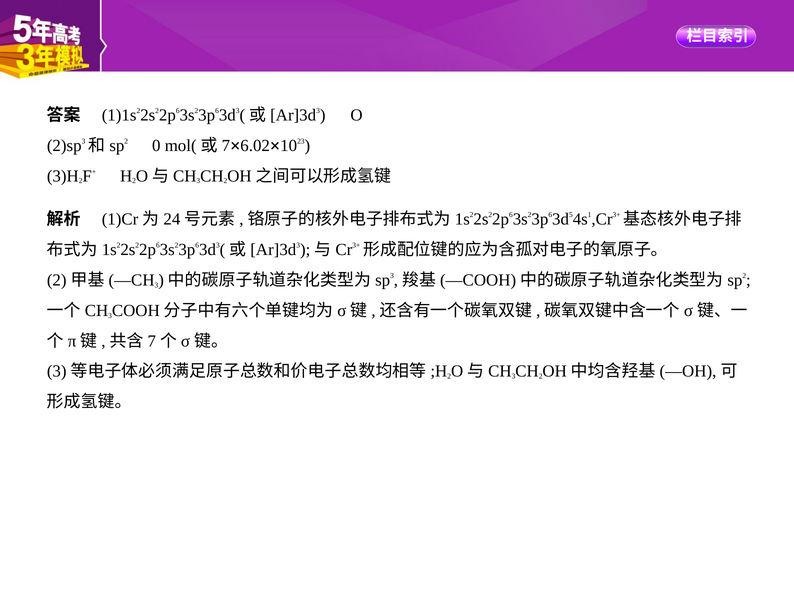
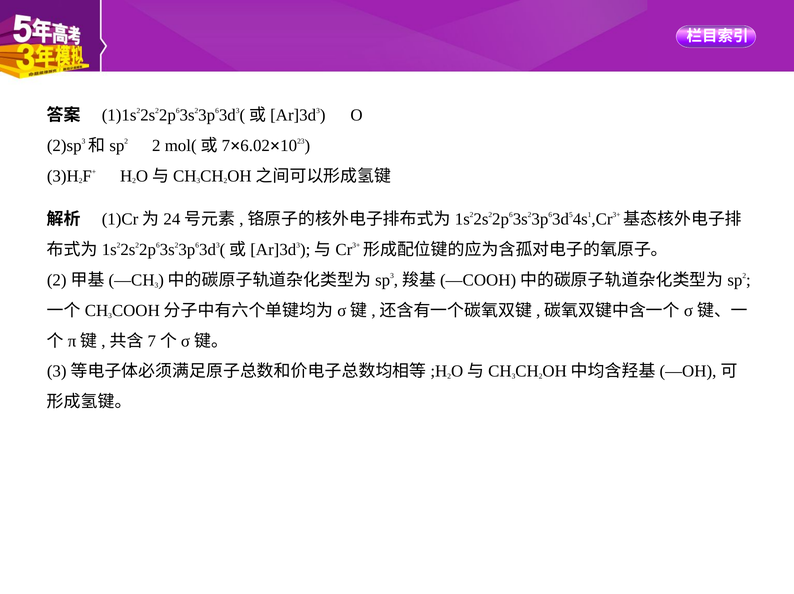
0 at (156, 146): 0 -> 2
